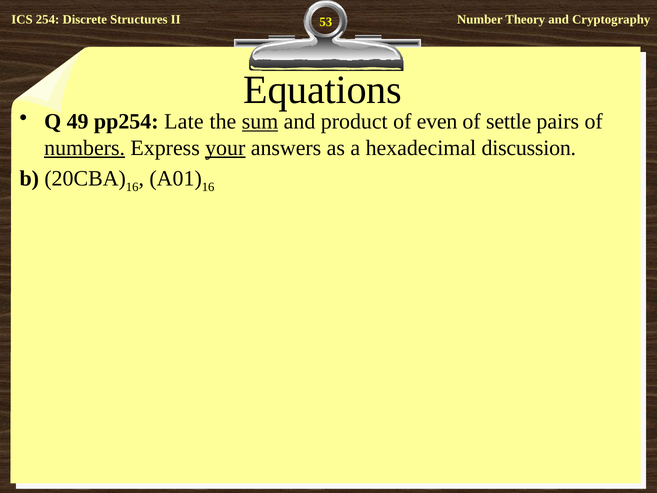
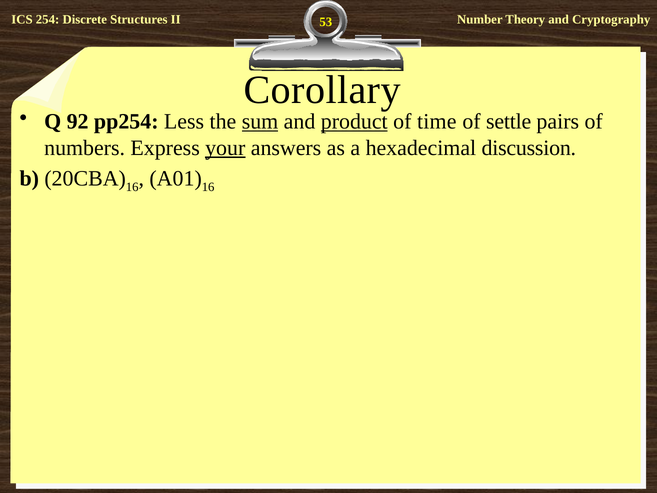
Equations: Equations -> Corollary
49: 49 -> 92
Late: Late -> Less
product underline: none -> present
even: even -> time
numbers underline: present -> none
